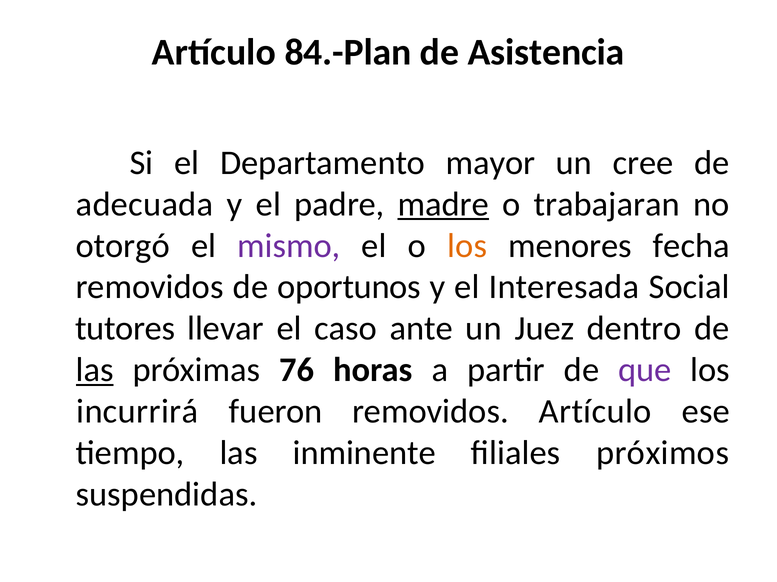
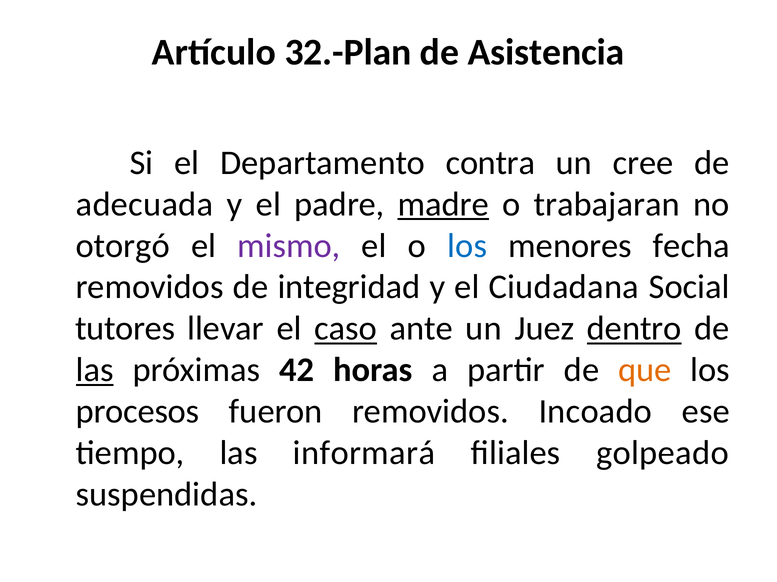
84.-Plan: 84.-Plan -> 32.-Plan
mayor: mayor -> contra
los at (467, 246) colour: orange -> blue
oportunos: oportunos -> integridad
Interesada: Interesada -> Ciudadana
caso underline: none -> present
dentro underline: none -> present
76: 76 -> 42
que colour: purple -> orange
incurrirá: incurrirá -> procesos
removidos Artículo: Artículo -> Incoado
inminente: inminente -> informará
próximos: próximos -> golpeado
